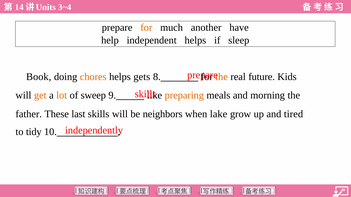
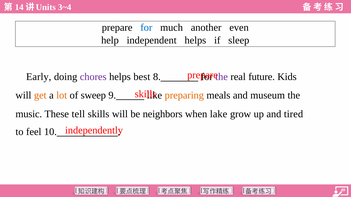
for at (146, 28) colour: orange -> blue
have: have -> even
Book: Book -> Early
chores colour: orange -> purple
gets: gets -> best
the at (222, 77) colour: orange -> purple
morning: morning -> museum
father: father -> music
last: last -> tell
tidy: tidy -> feel
